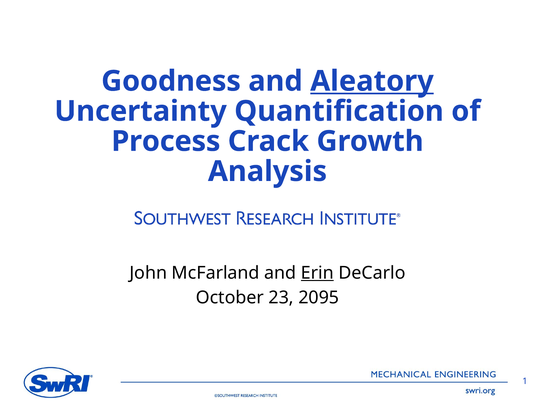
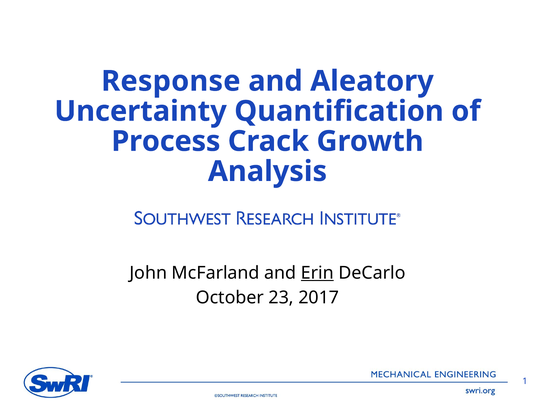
Goodness: Goodness -> Response
Aleatory underline: present -> none
2095: 2095 -> 2017
